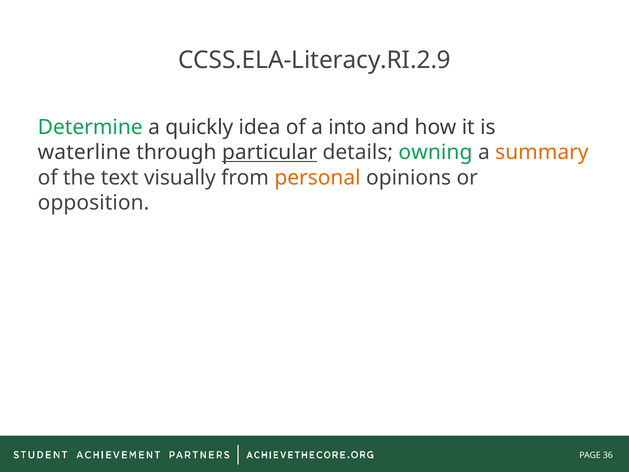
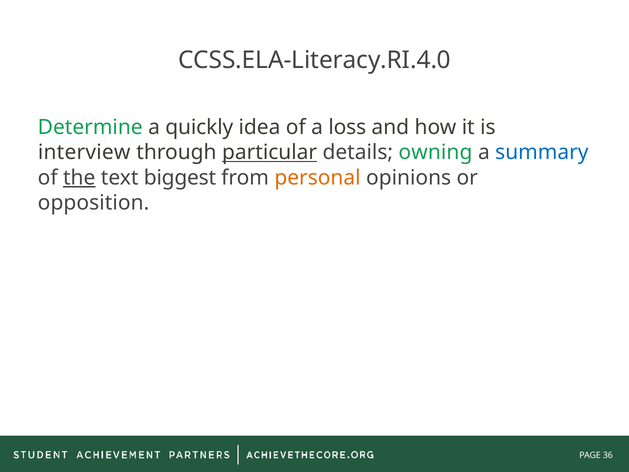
CCSS.ELA-Literacy.RI.2.9: CCSS.ELA-Literacy.RI.2.9 -> CCSS.ELA-Literacy.RI.4.0
into: into -> loss
waterline: waterline -> interview
summary colour: orange -> blue
the underline: none -> present
visually: visually -> biggest
